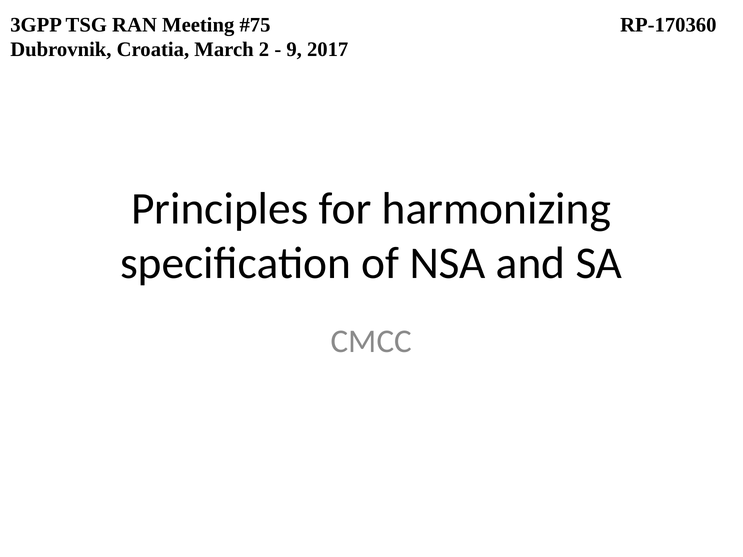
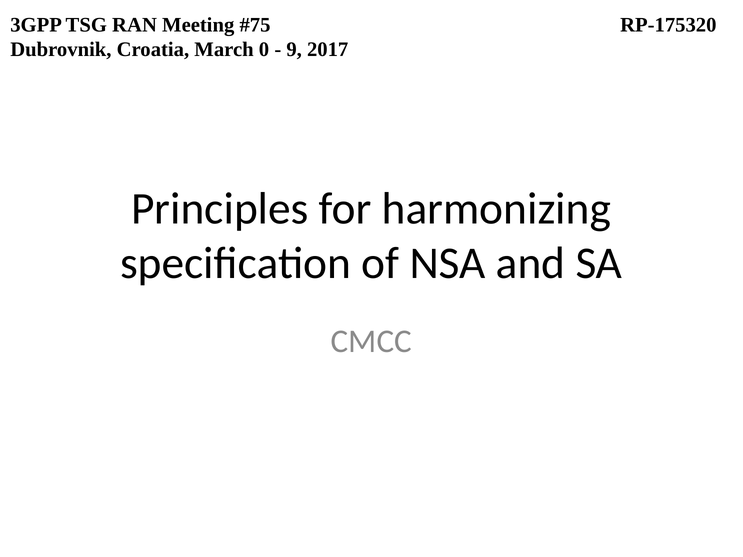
RP-170360: RP-170360 -> RP-175320
2: 2 -> 0
